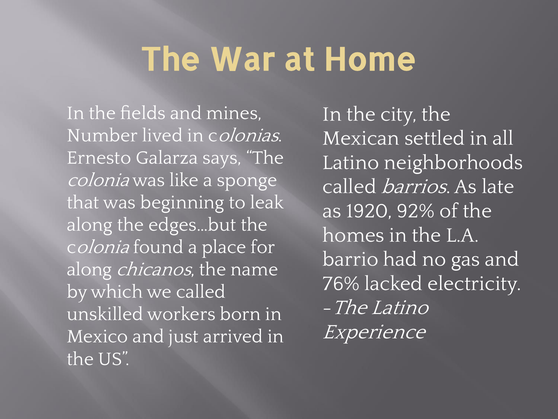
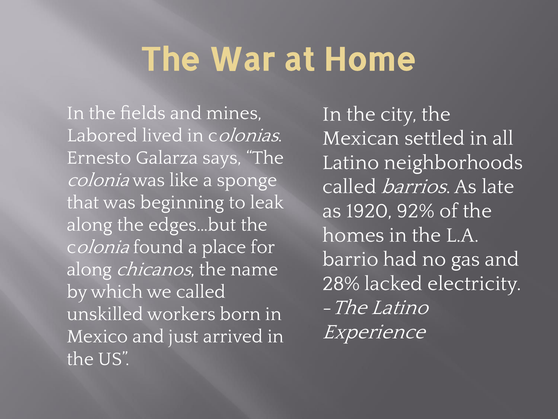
Number: Number -> Labored
76%: 76% -> 28%
